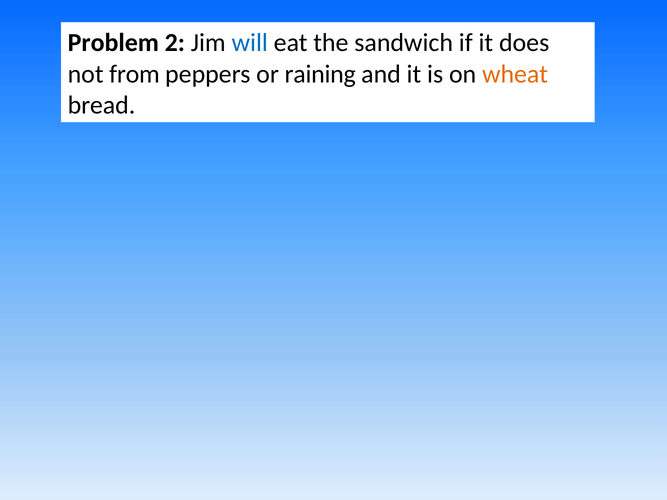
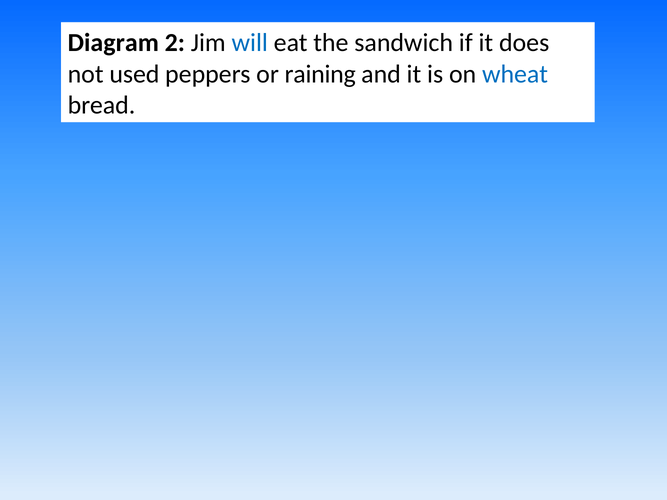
Problem: Problem -> Diagram
from: from -> used
wheat colour: orange -> blue
